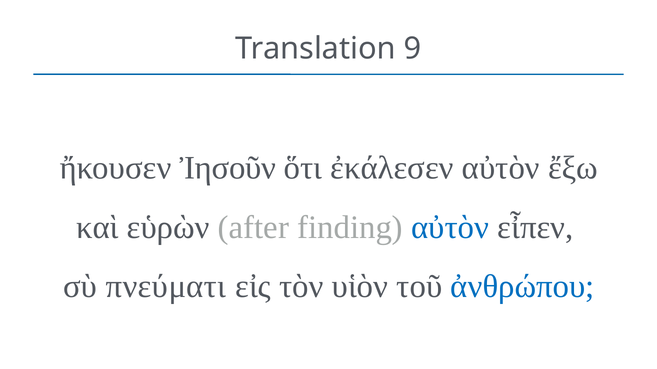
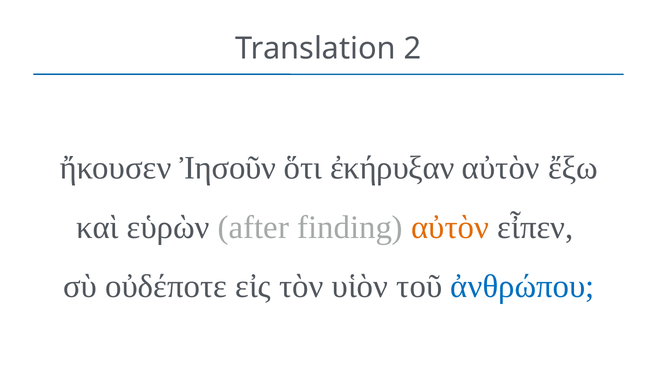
9: 9 -> 2
ἐκάλεσεν: ἐκάλεσεν -> ἐκήρυξαν
αὐτὸν at (450, 228) colour: blue -> orange
πνεύματι: πνεύματι -> οὐδέποτε
